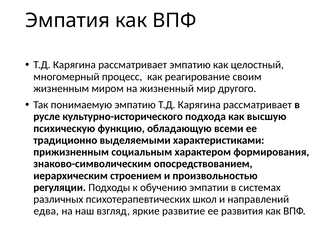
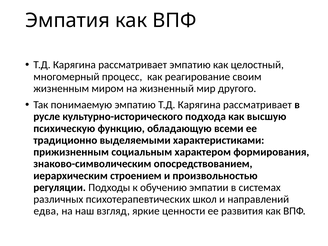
развитие: развитие -> ценности
